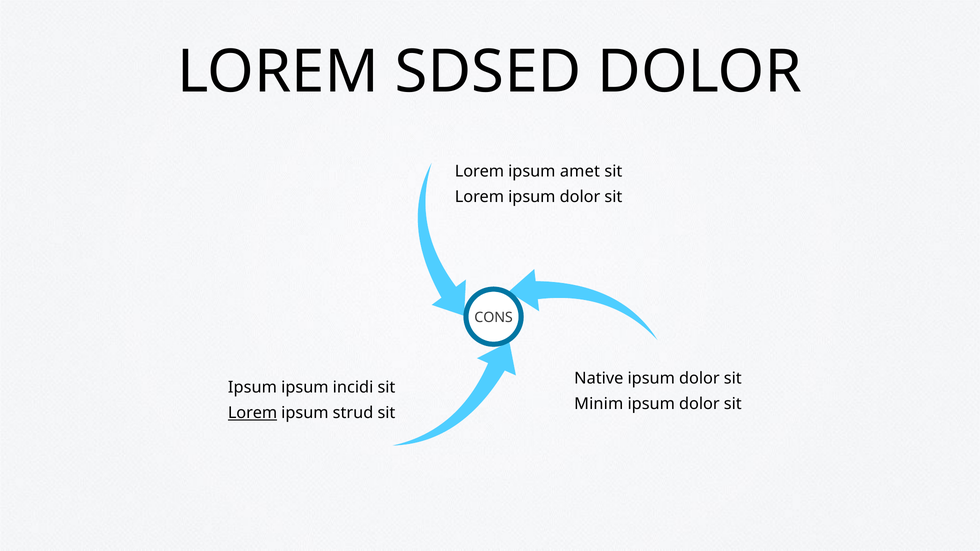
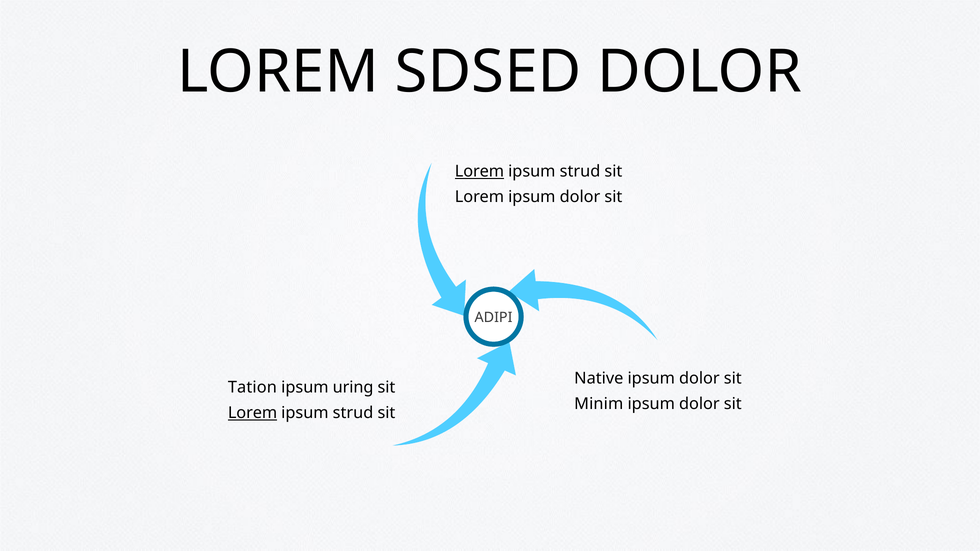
Lorem at (479, 172) underline: none -> present
amet at (580, 172): amet -> strud
CONS: CONS -> ADIPI
Ipsum at (252, 388): Ipsum -> Tation
incidi: incidi -> uring
